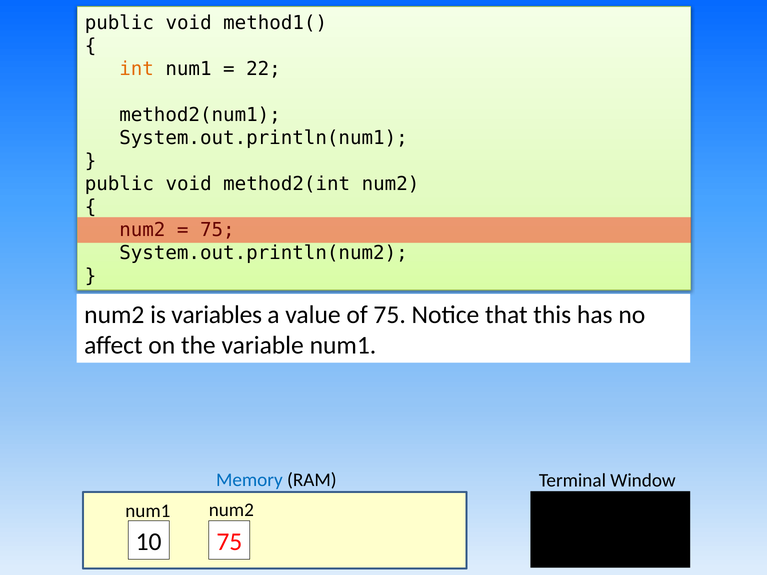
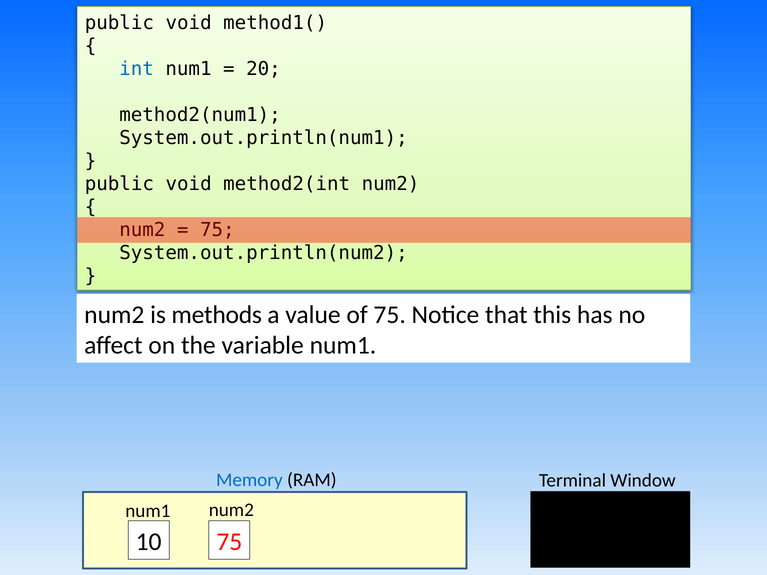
int colour: orange -> blue
22: 22 -> 20
variables: variables -> methods
